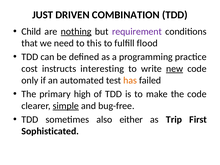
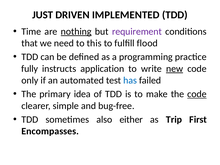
COMBINATION: COMBINATION -> IMPLEMENTED
Child: Child -> Time
cost: cost -> fully
interesting: interesting -> application
has colour: orange -> blue
high: high -> idea
code at (197, 94) underline: none -> present
simple underline: present -> none
Sophisticated: Sophisticated -> Encompasses
